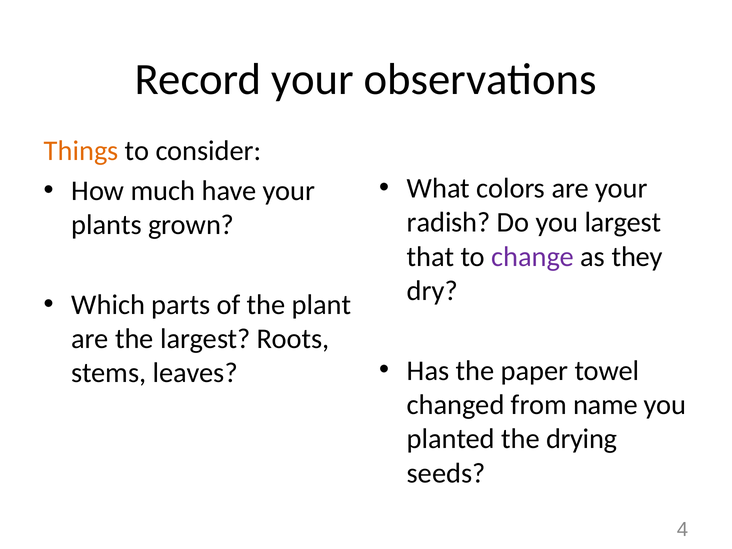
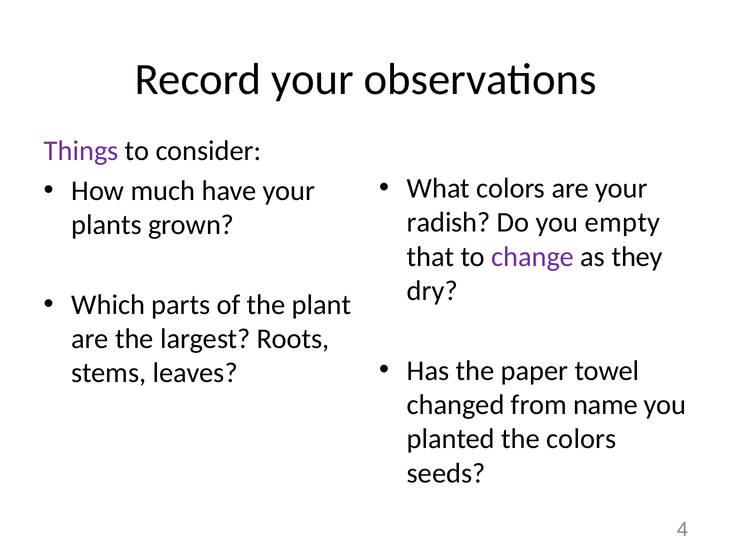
Things colour: orange -> purple
you largest: largest -> empty
the drying: drying -> colors
